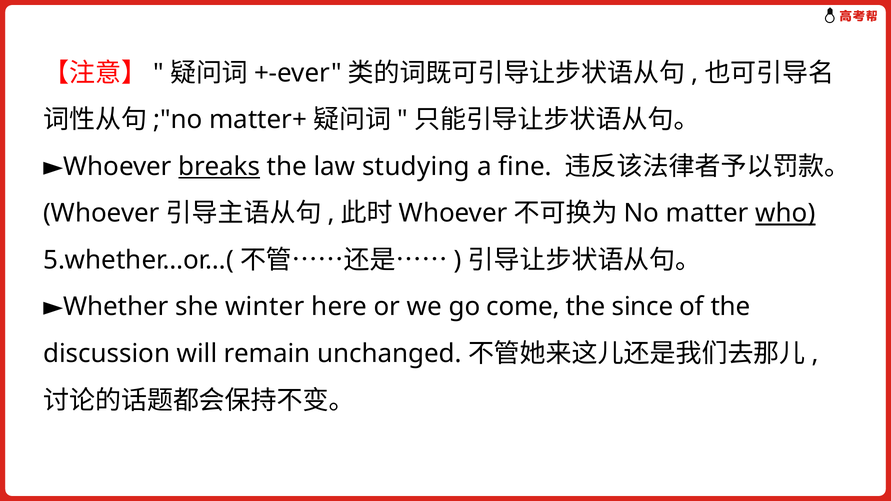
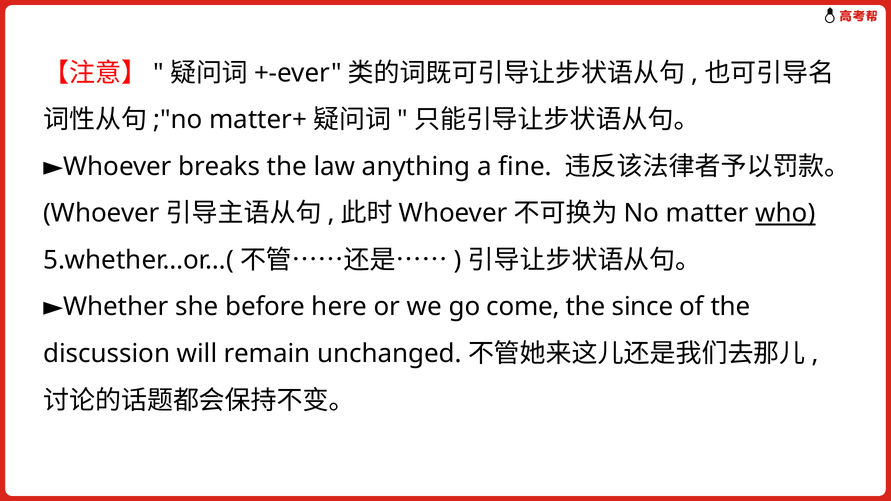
breaks underline: present -> none
studying: studying -> anything
winter: winter -> before
